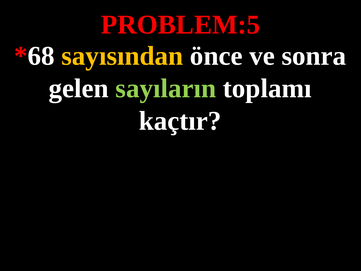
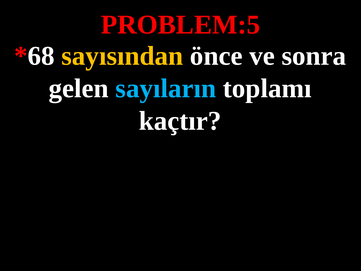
sayıların colour: light green -> light blue
